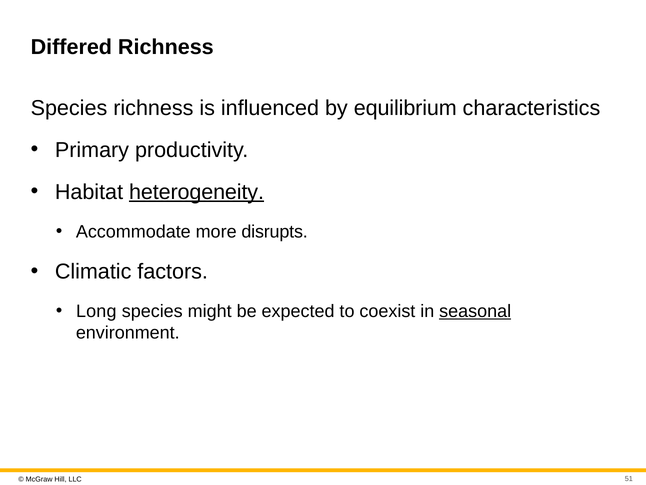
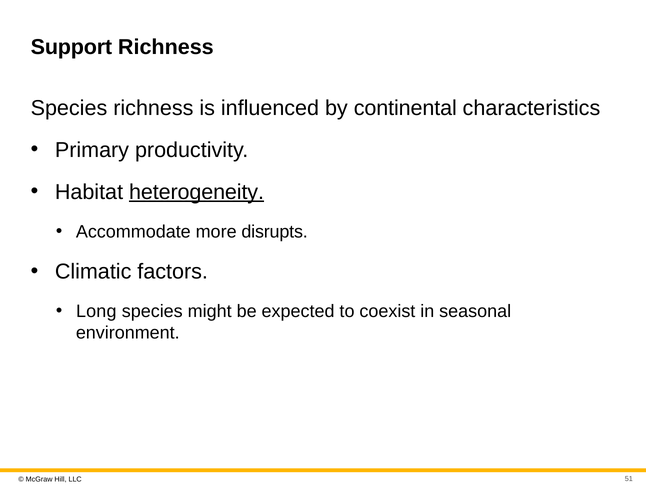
Differed: Differed -> Support
equilibrium: equilibrium -> continental
seasonal underline: present -> none
